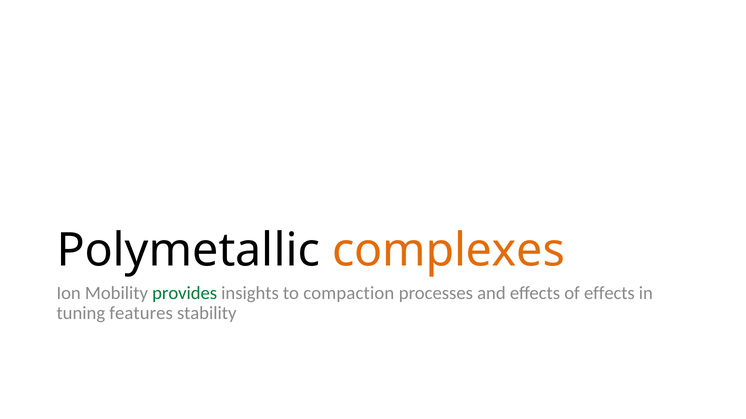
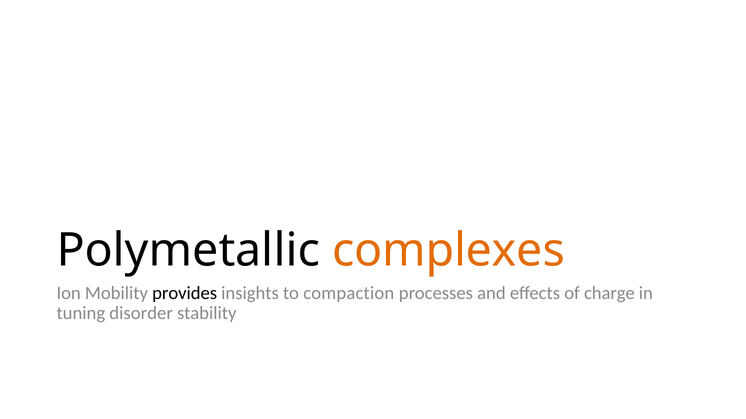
provides colour: green -> black
of effects: effects -> charge
features: features -> disorder
